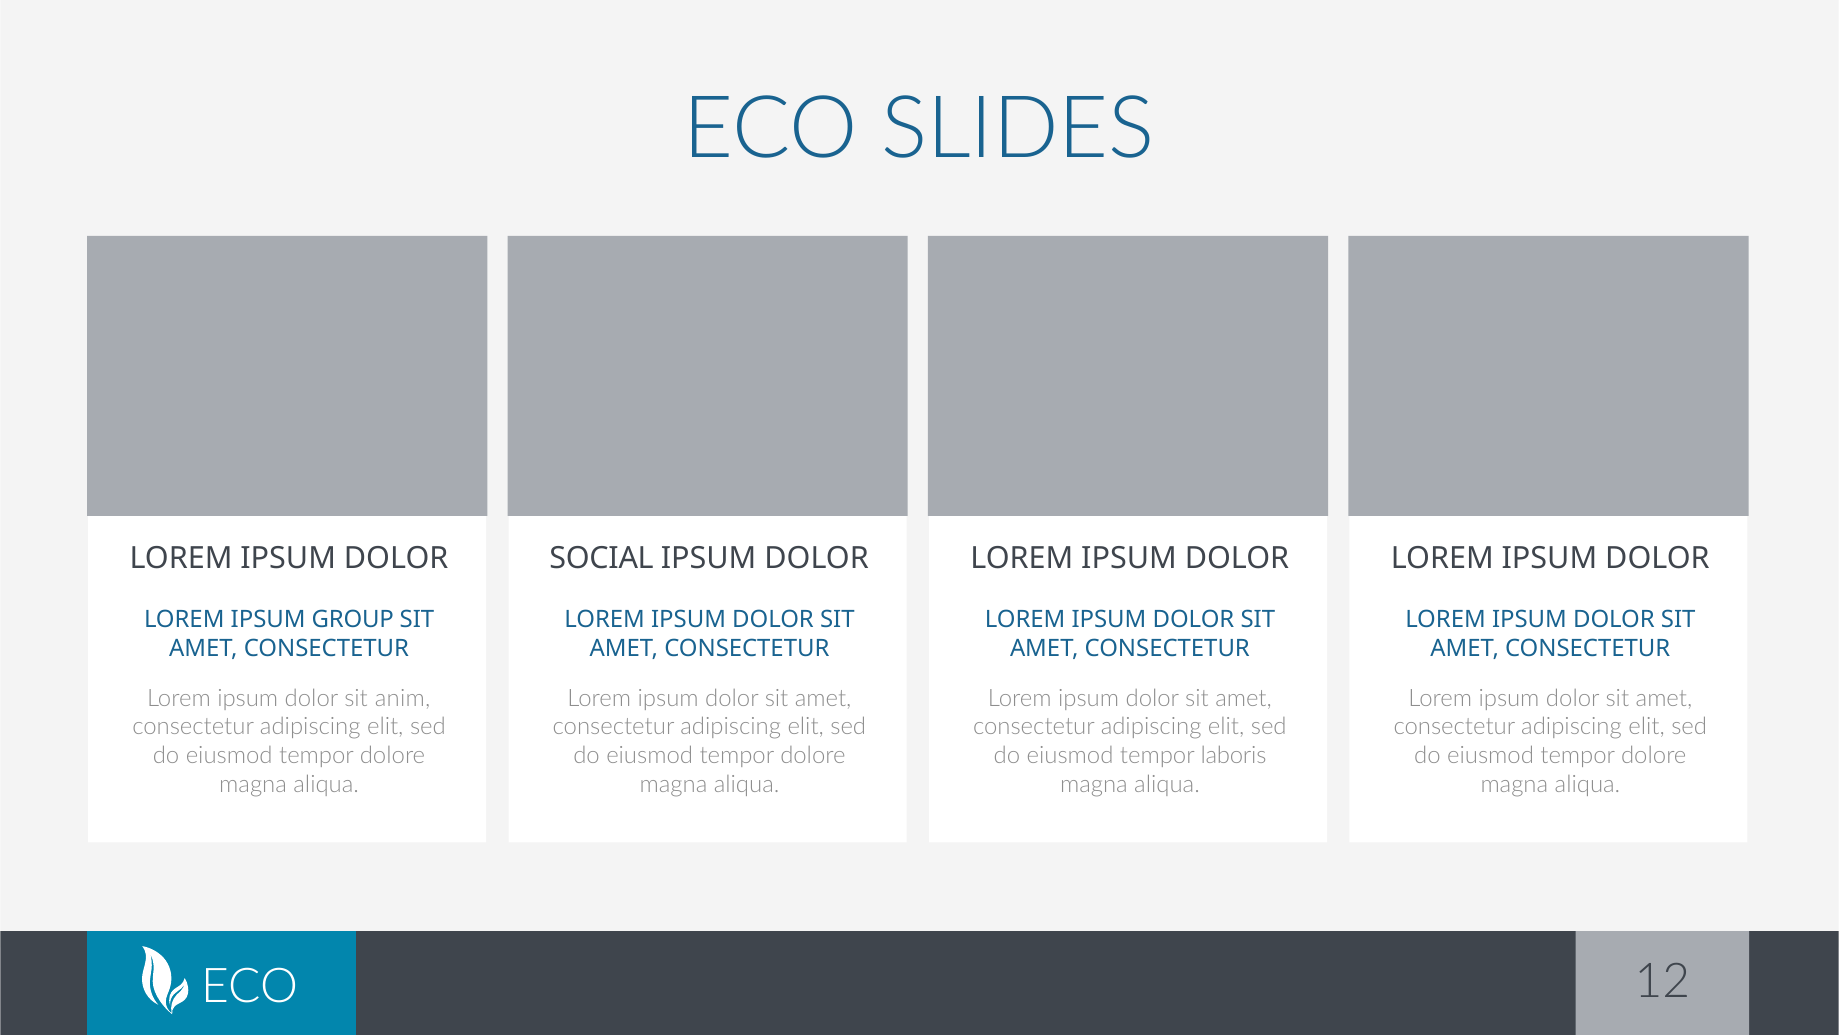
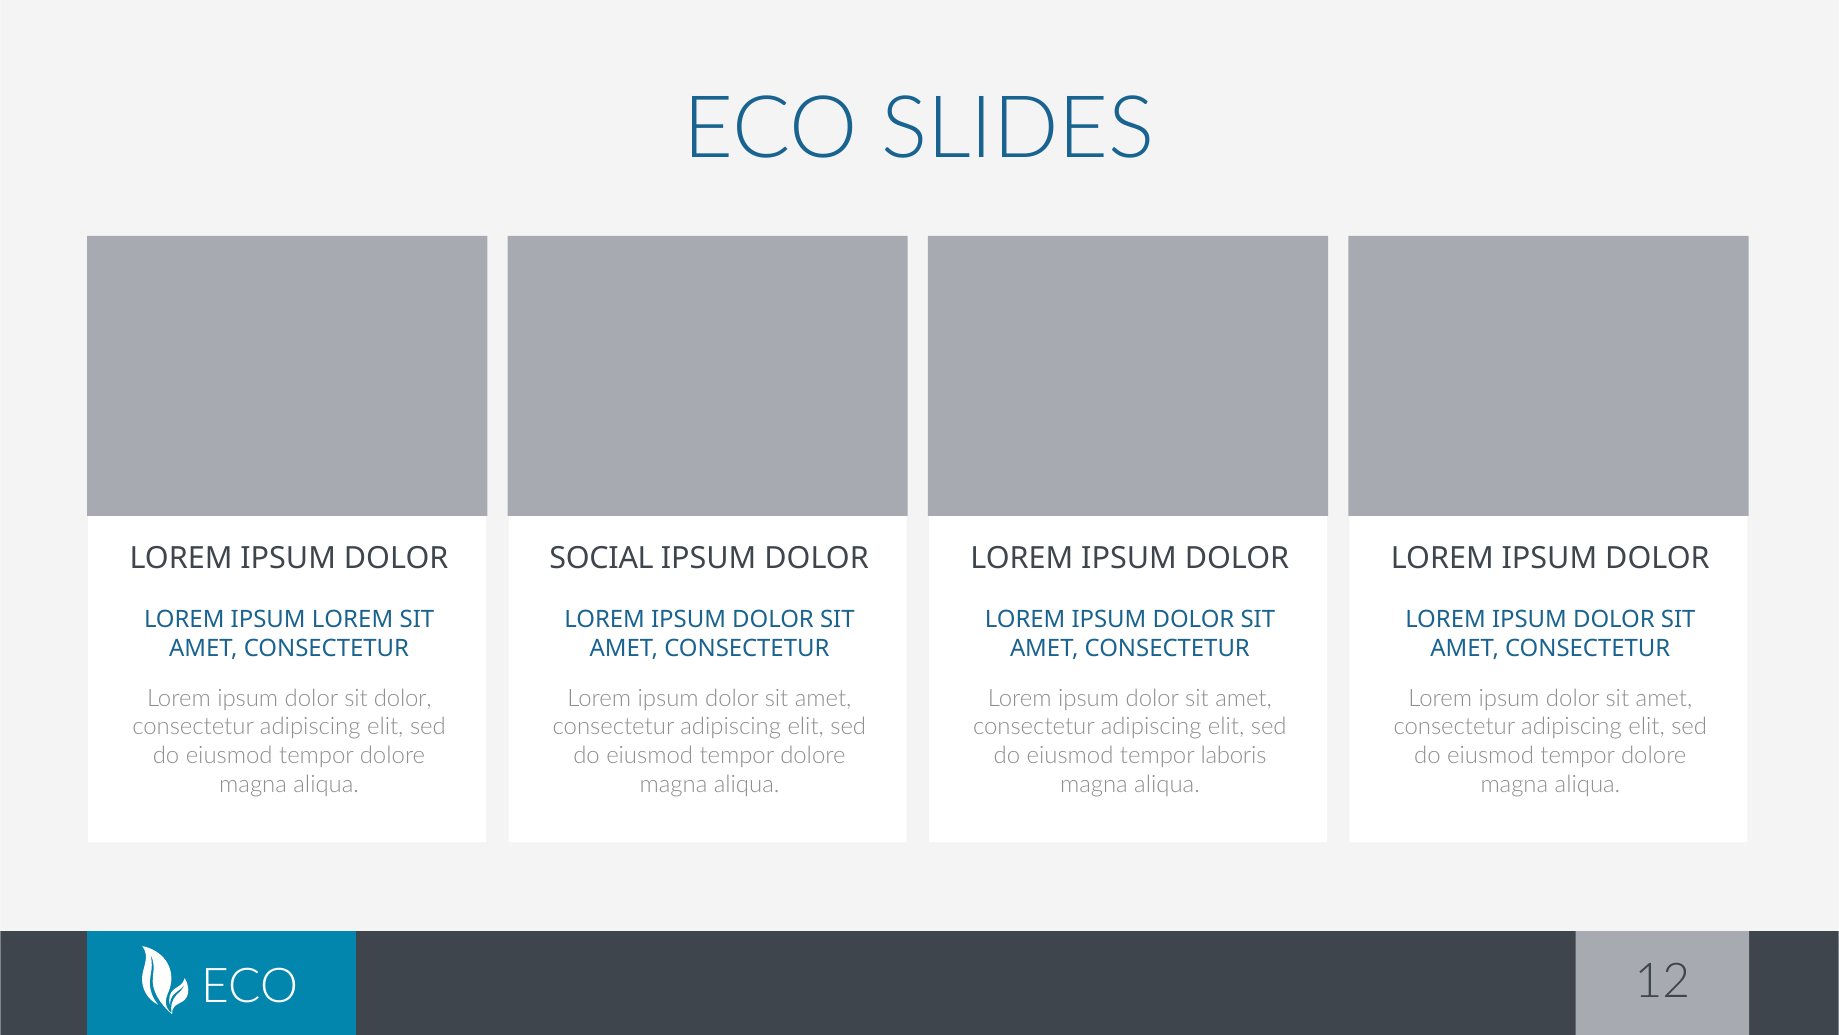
IPSUM GROUP: GROUP -> LOREM
sit anim: anim -> dolor
